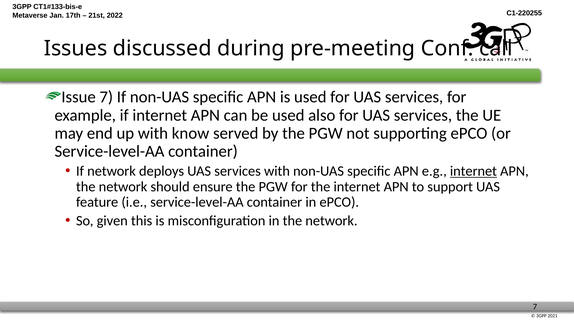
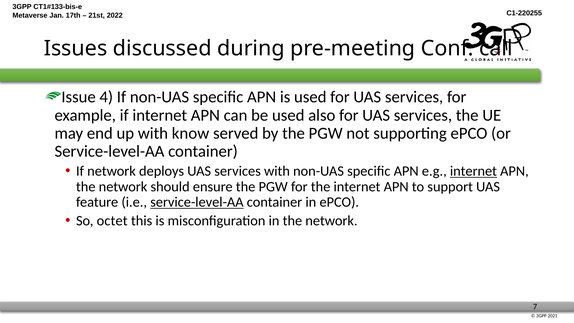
Issue 7: 7 -> 4
service-level-AA at (197, 202) underline: none -> present
given: given -> octet
